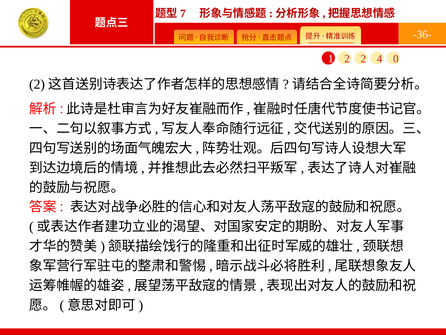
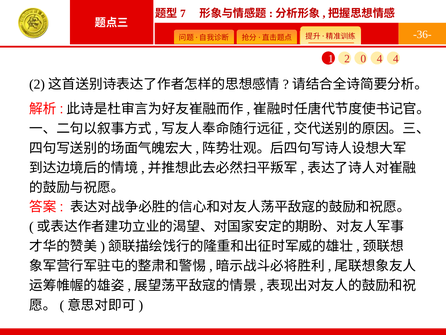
2 2: 2 -> 0
4 0: 0 -> 4
